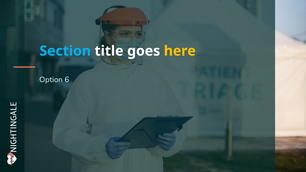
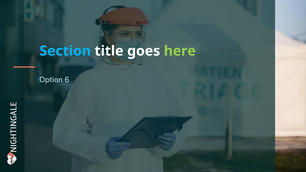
here colour: yellow -> light green
